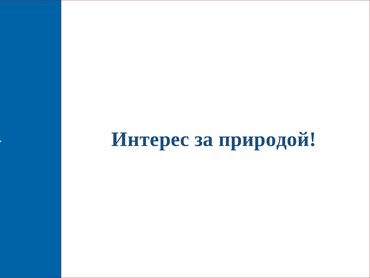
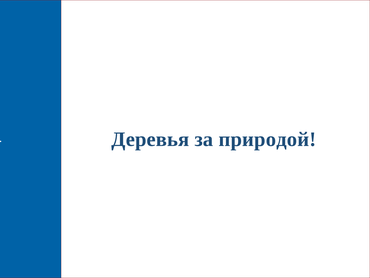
Интерес: Интерес -> Деревья
